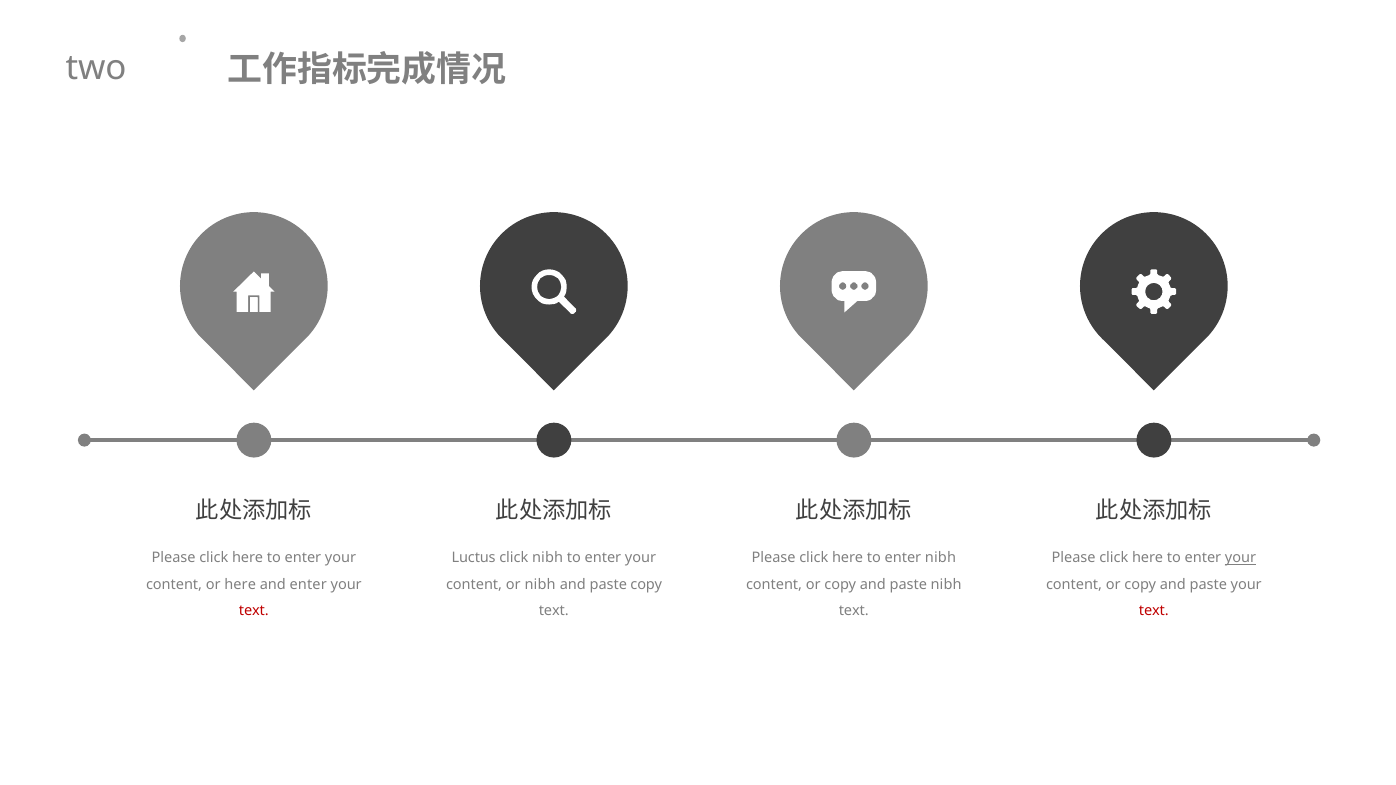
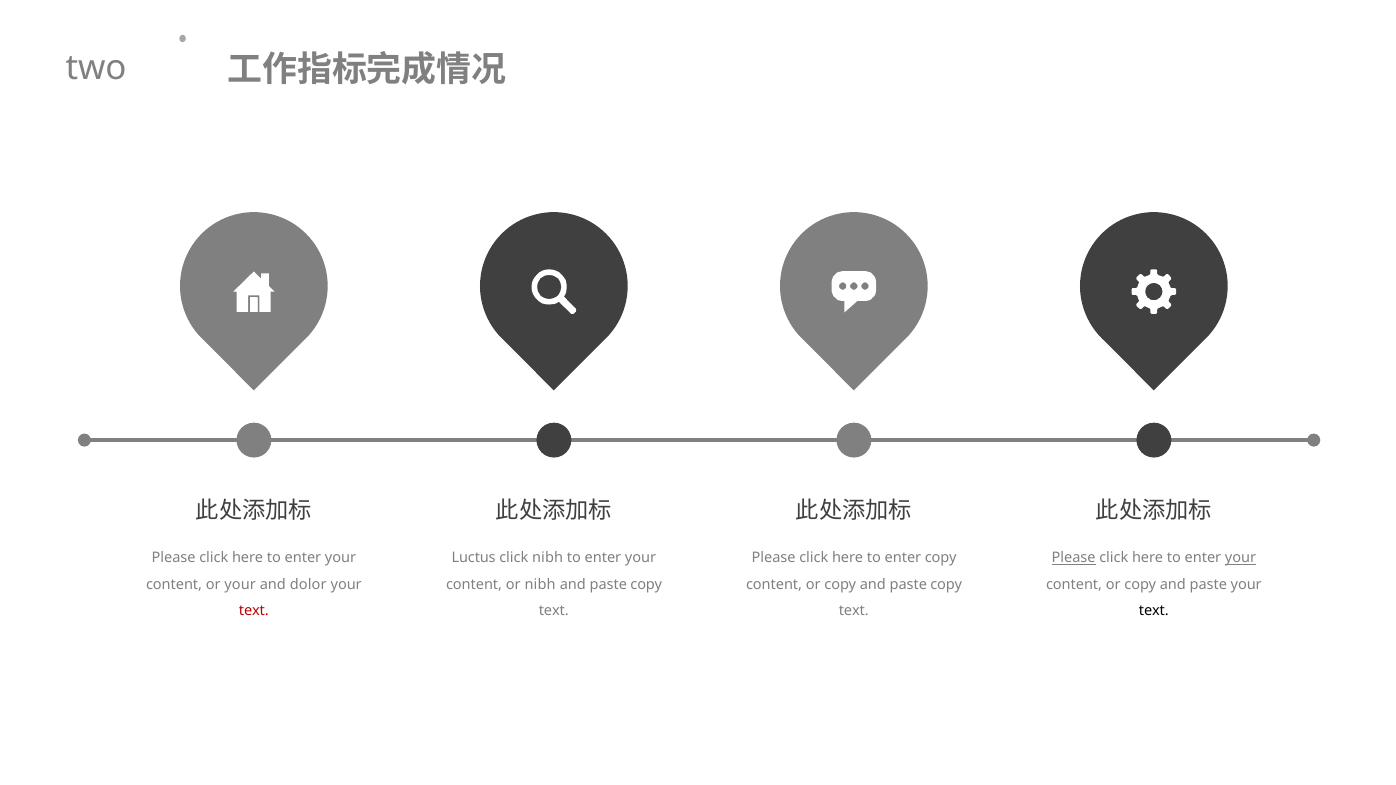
enter nibh: nibh -> copy
Please at (1074, 558) underline: none -> present
or here: here -> your
and enter: enter -> dolor
copy and paste nibh: nibh -> copy
text at (1154, 611) colour: red -> black
